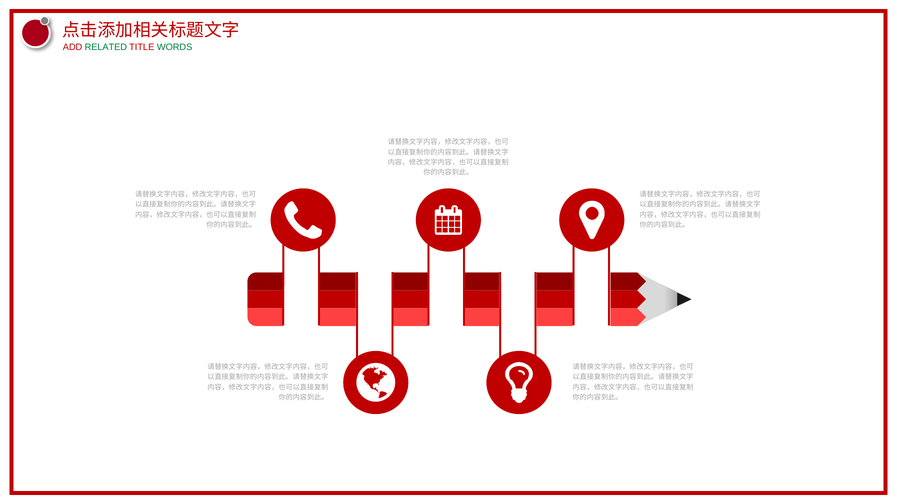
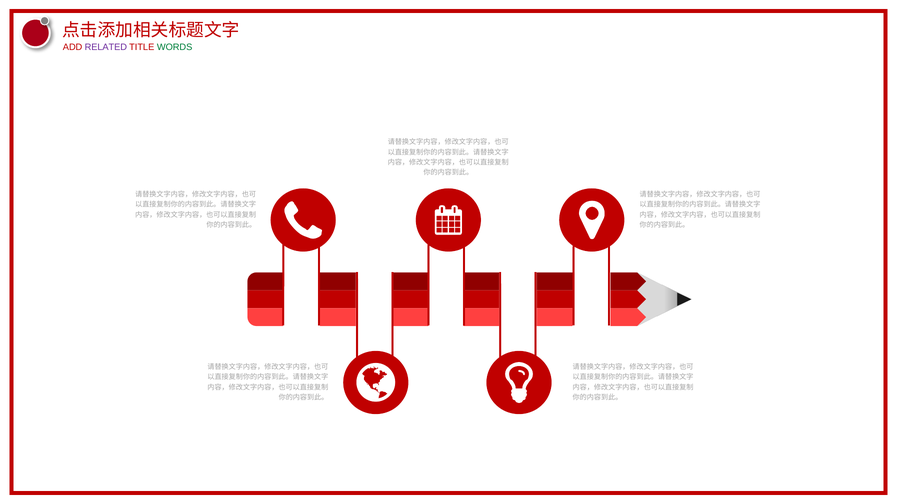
RELATED colour: green -> purple
